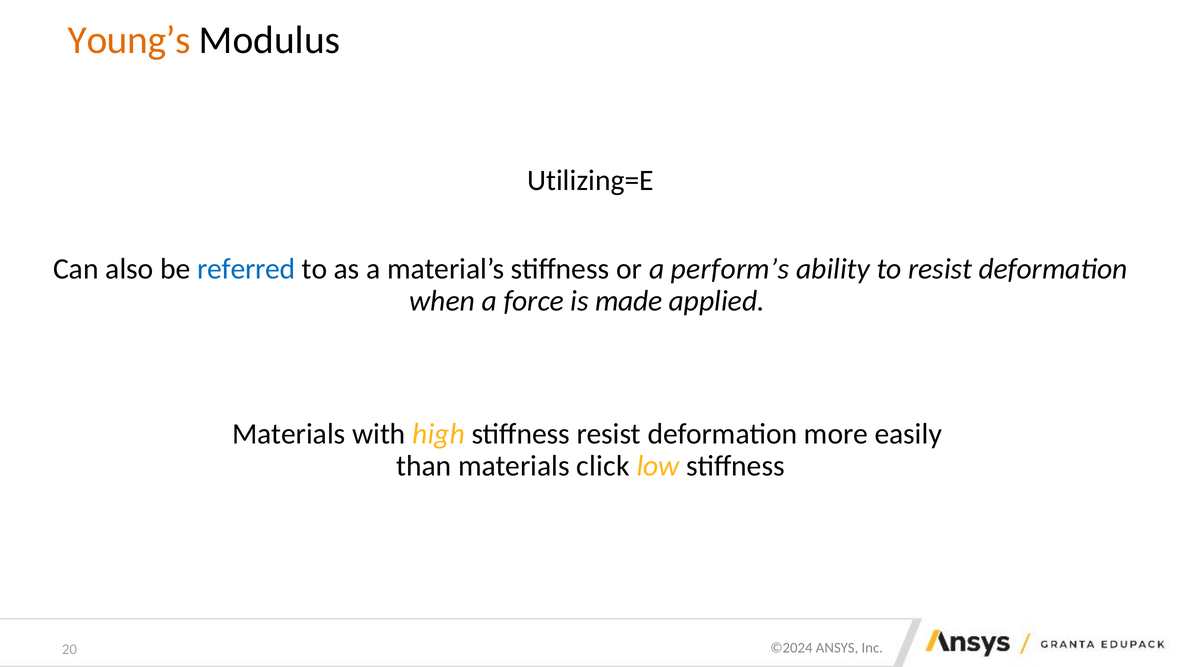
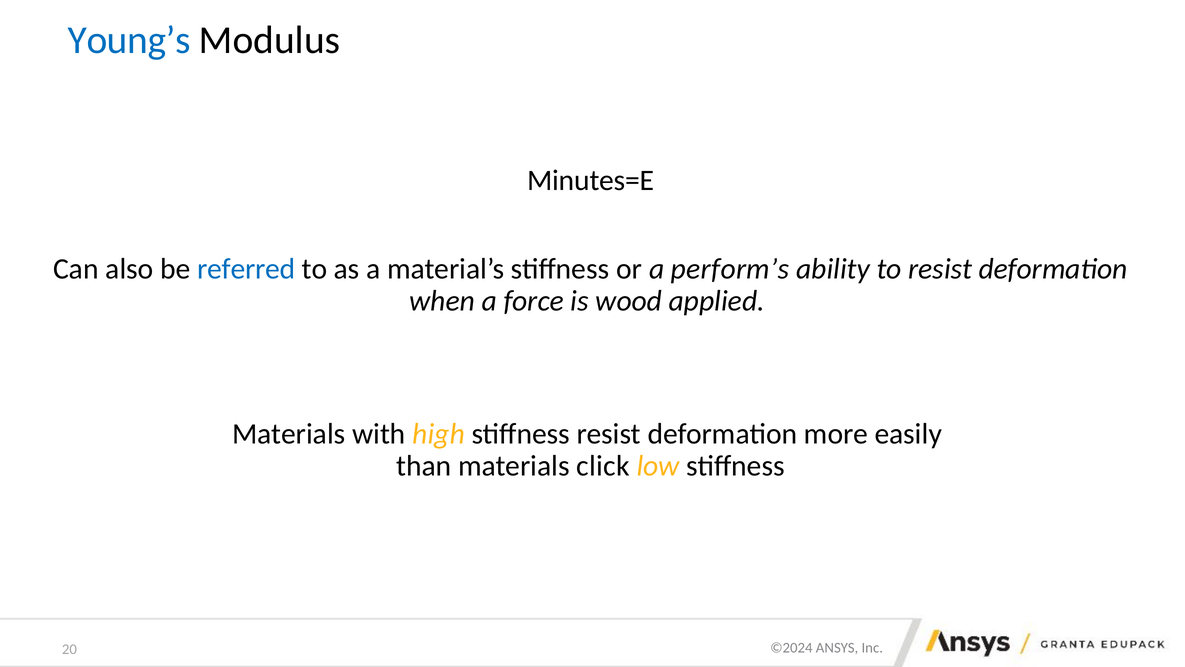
Young’s colour: orange -> blue
Utilizing=E: Utilizing=E -> Minutes=E
made: made -> wood
